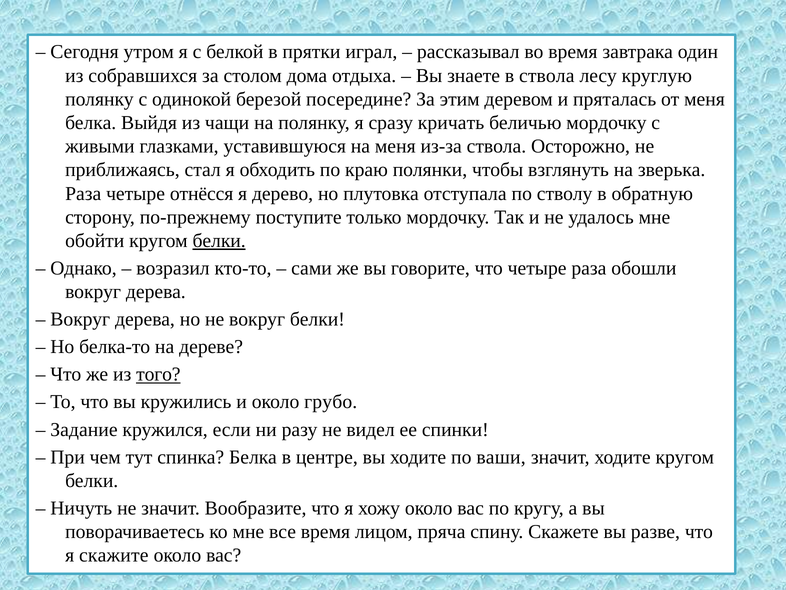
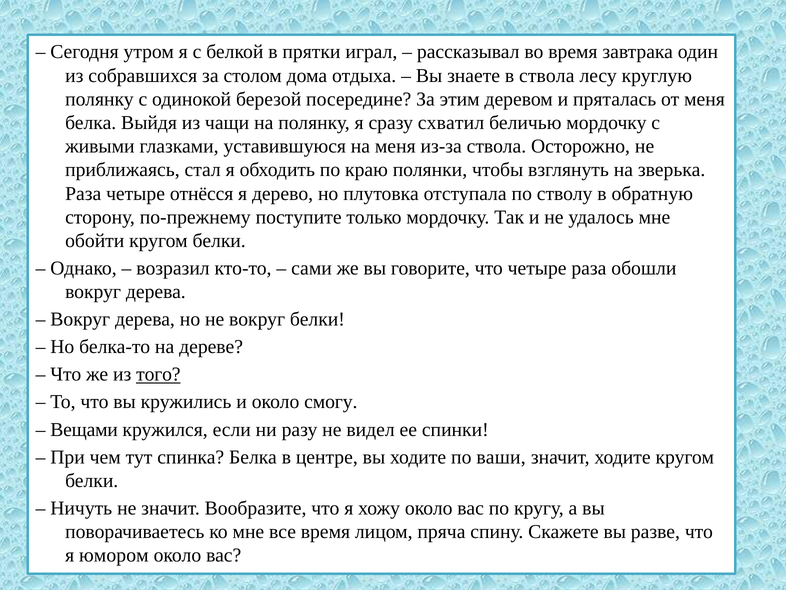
кричать: кричать -> схватил
белки at (219, 241) underline: present -> none
грубо: грубо -> смогу
Задание: Задание -> Вещами
скажите: скажите -> юмором
